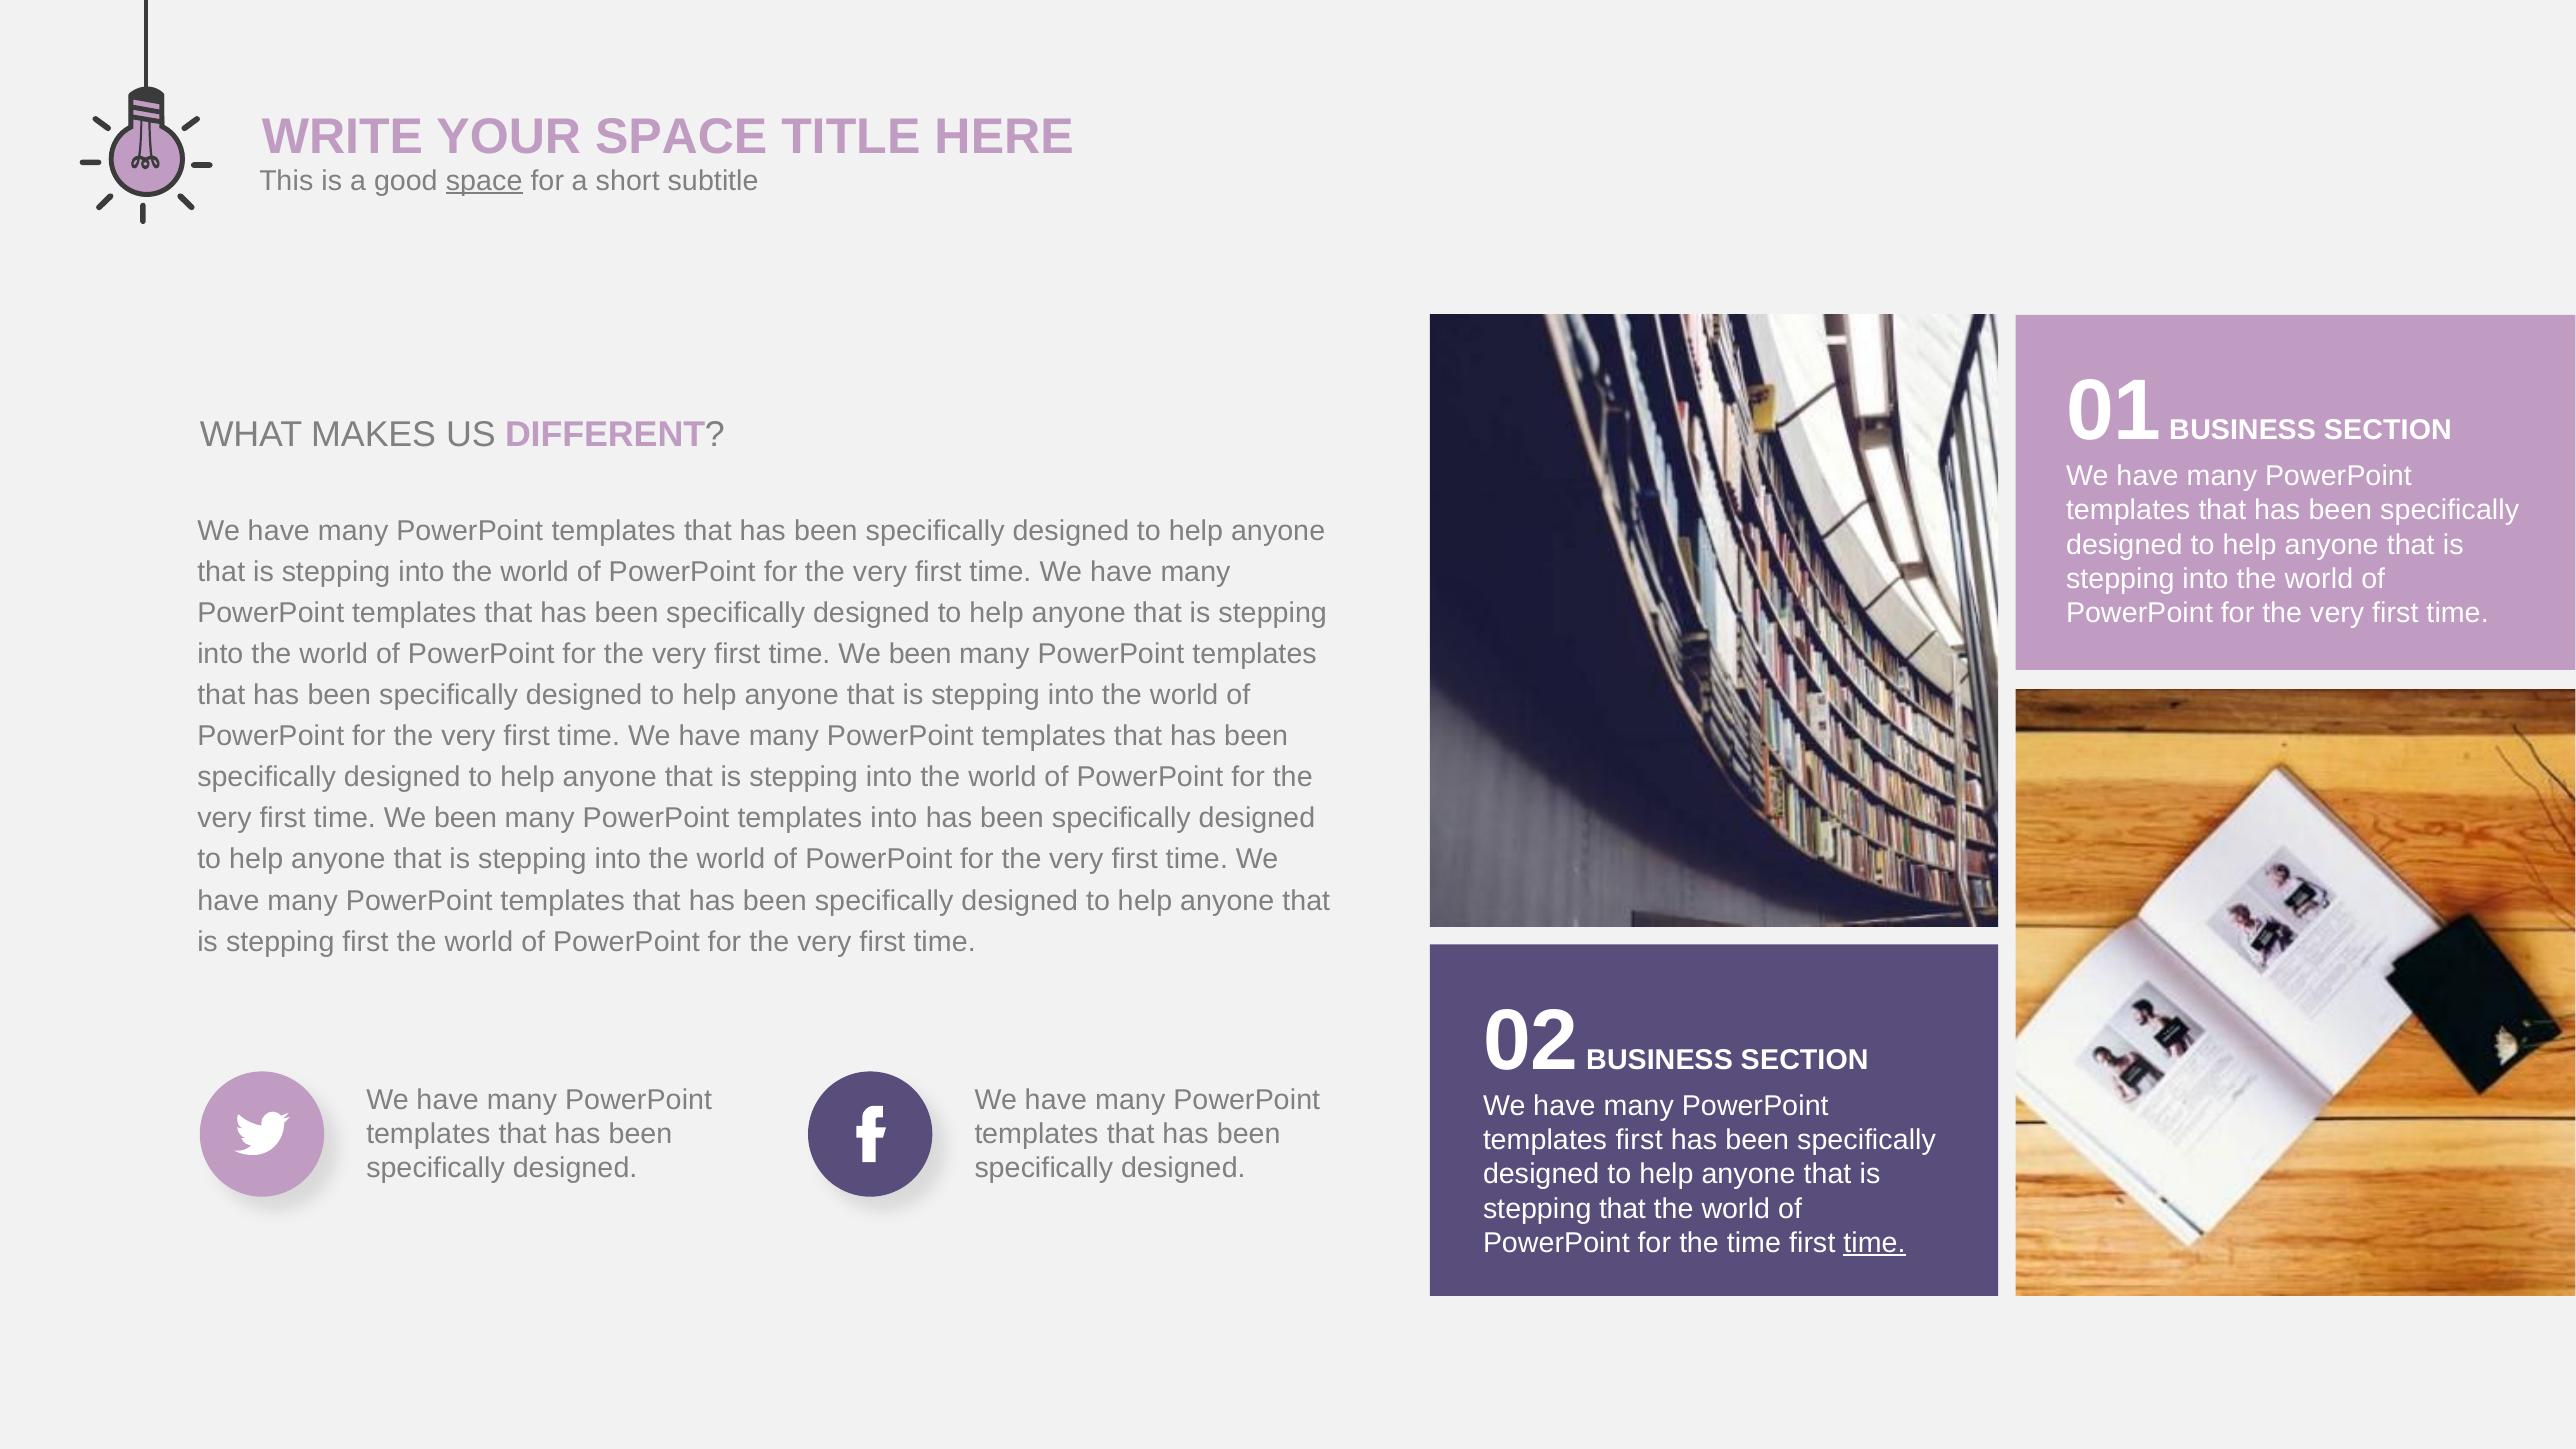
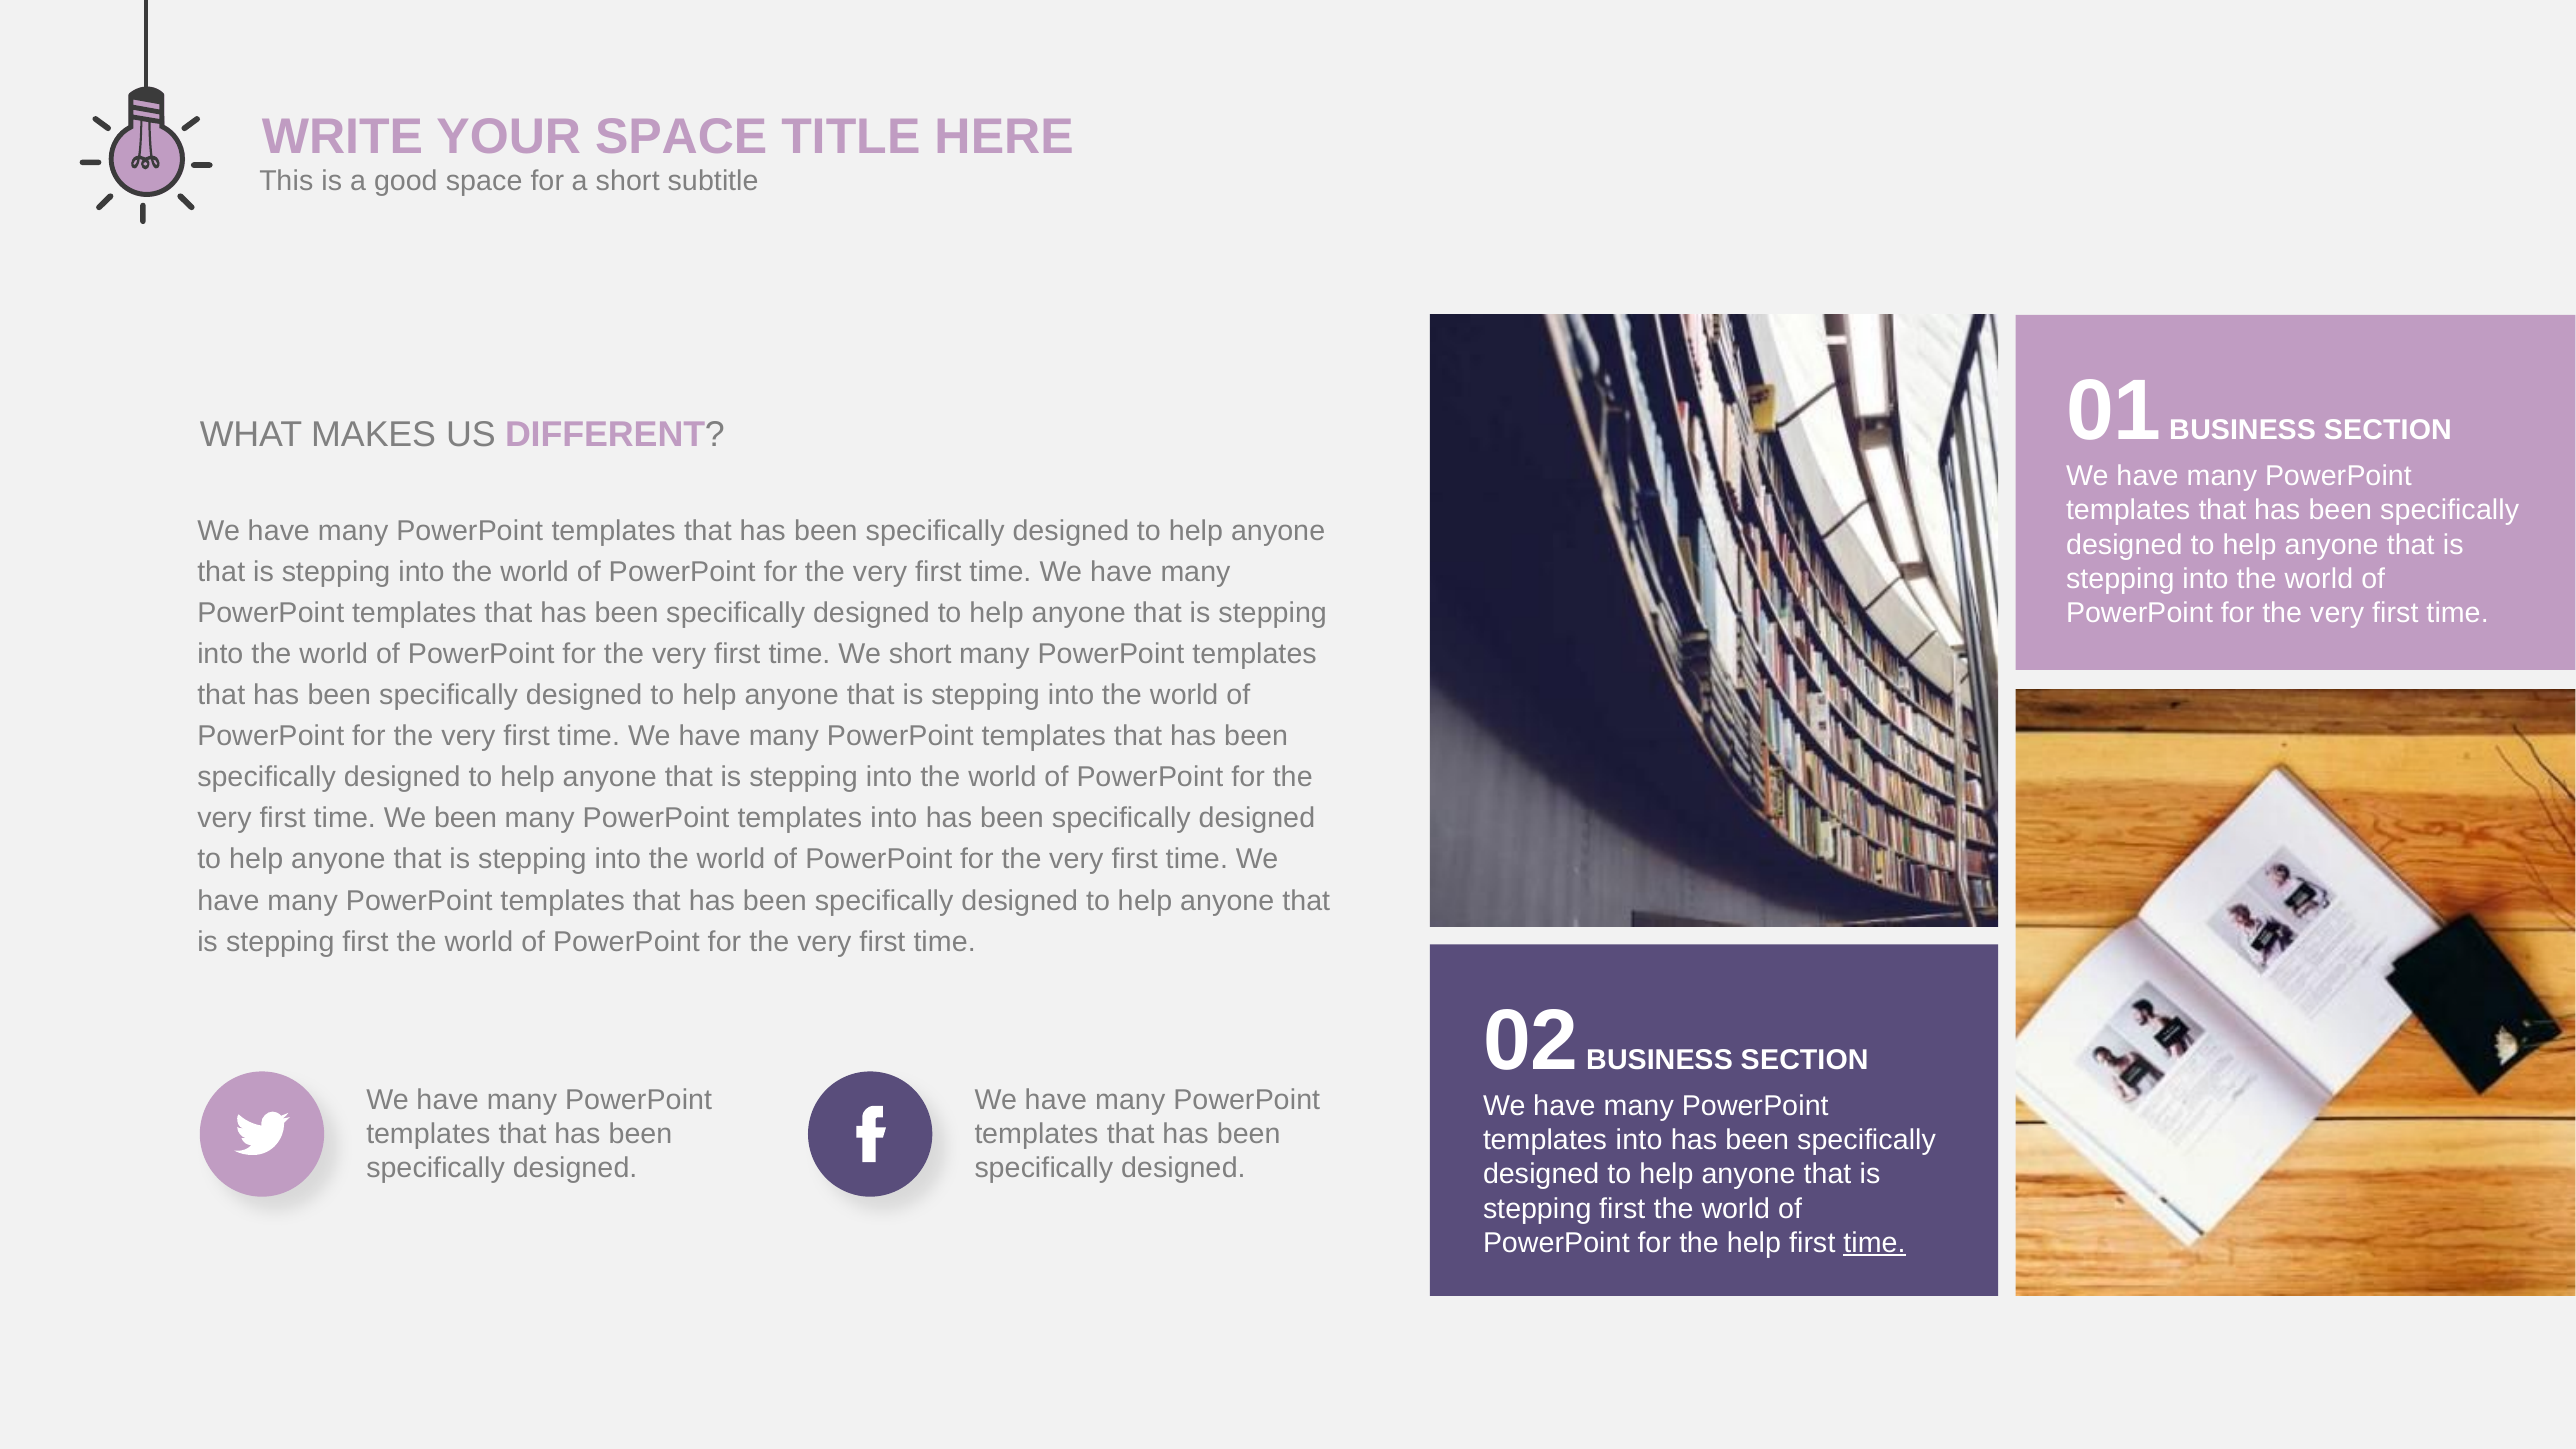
space at (484, 181) underline: present -> none
been at (920, 654): been -> short
first at (1639, 1140): first -> into
that at (1622, 1208): that -> first
the time: time -> help
